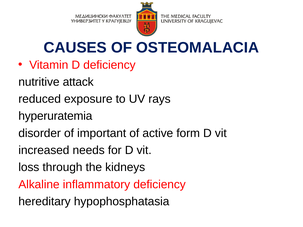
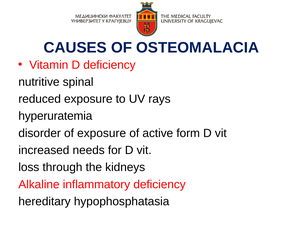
attack: attack -> spinal
of important: important -> exposure
